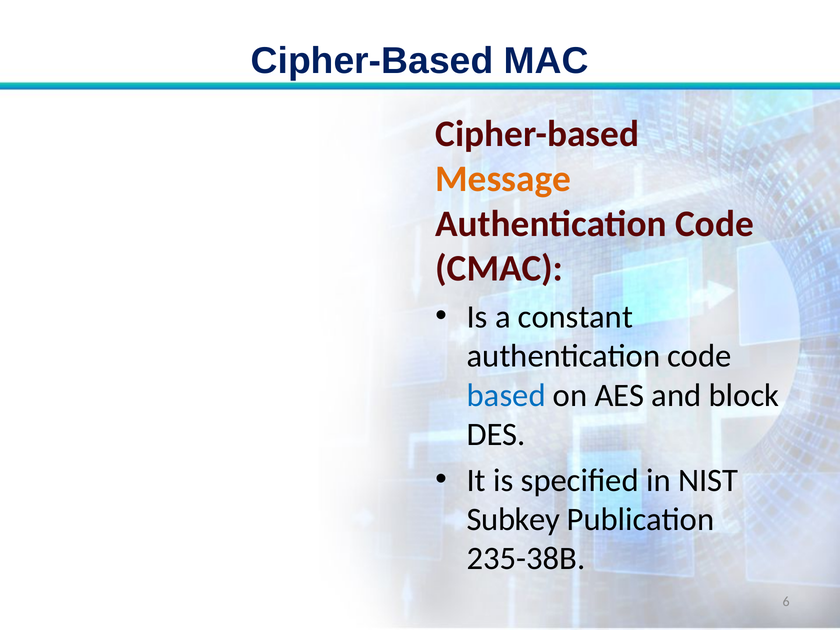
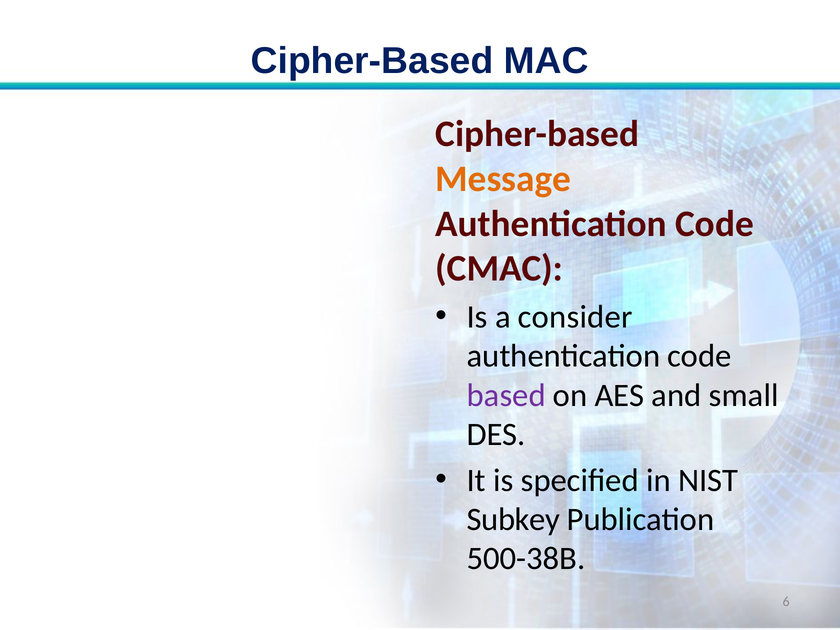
constant: constant -> consider
based colour: blue -> purple
block: block -> small
235-38B: 235-38B -> 500-38B
